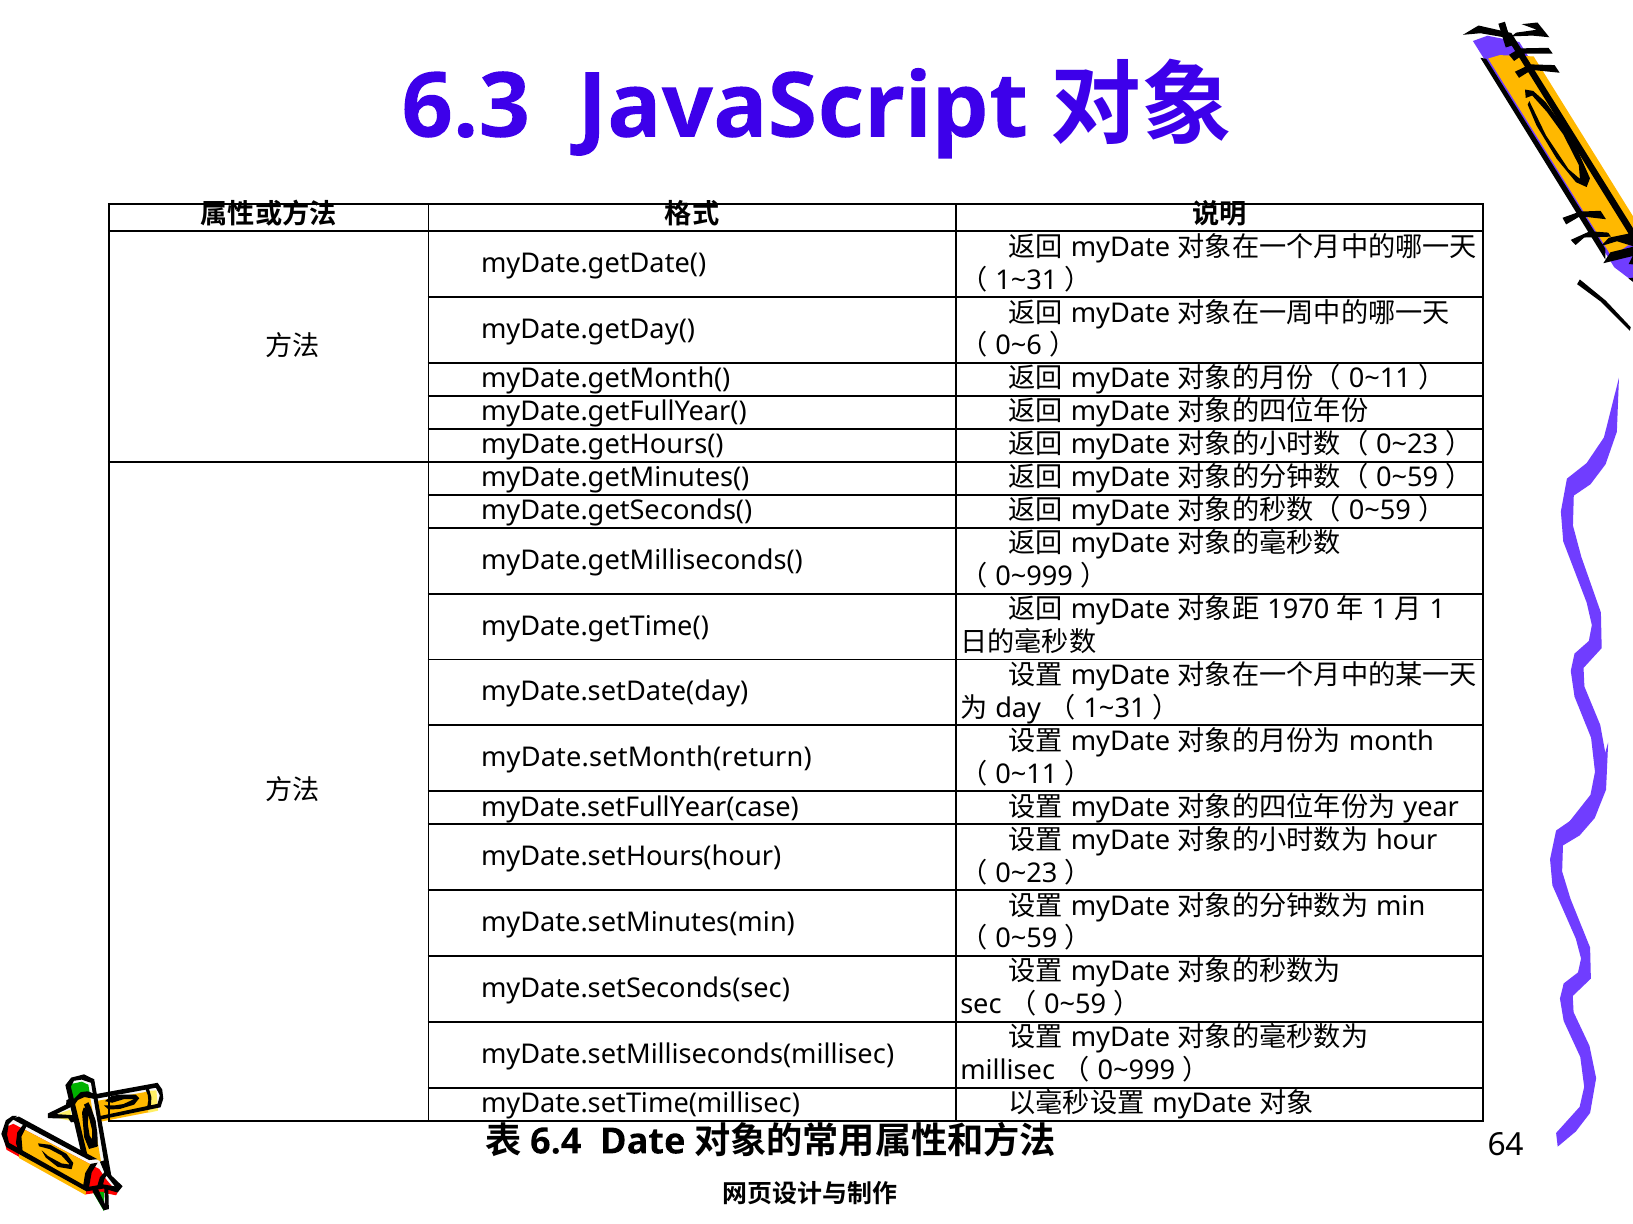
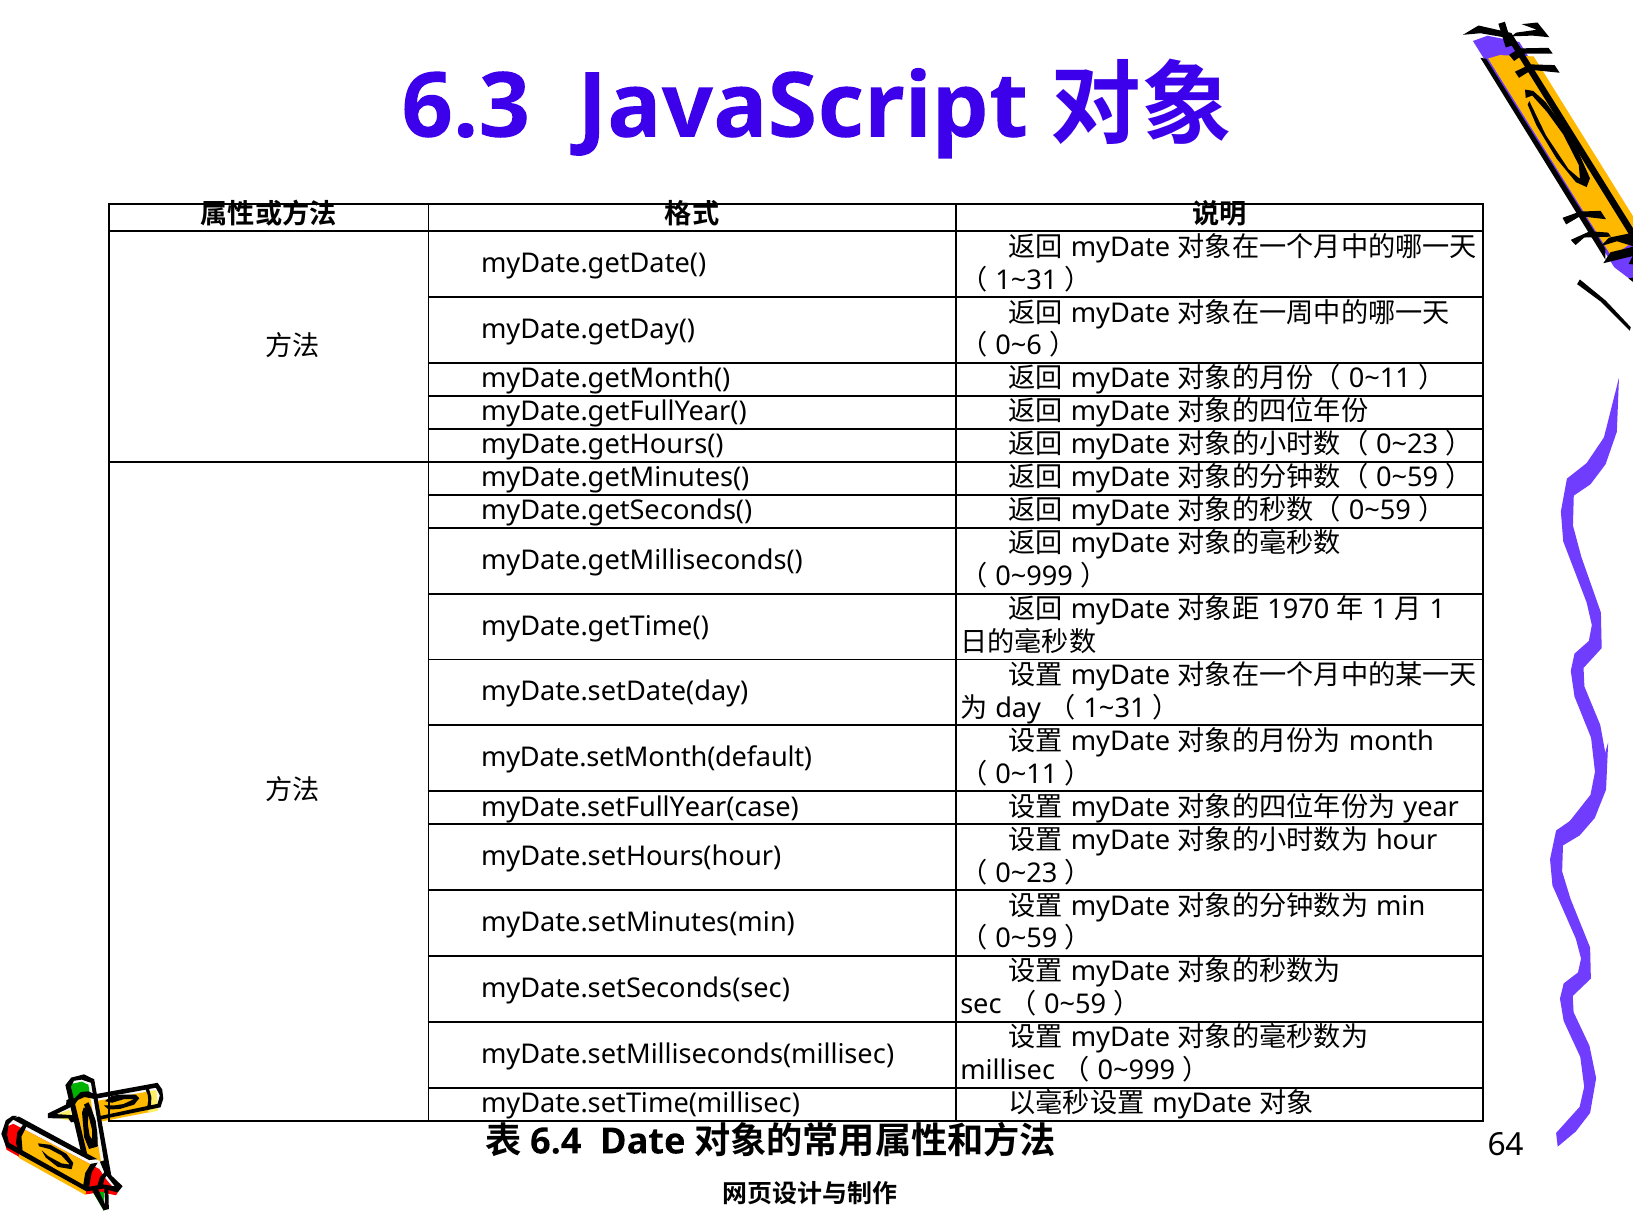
myDate.setMonth(return: myDate.setMonth(return -> myDate.setMonth(default
